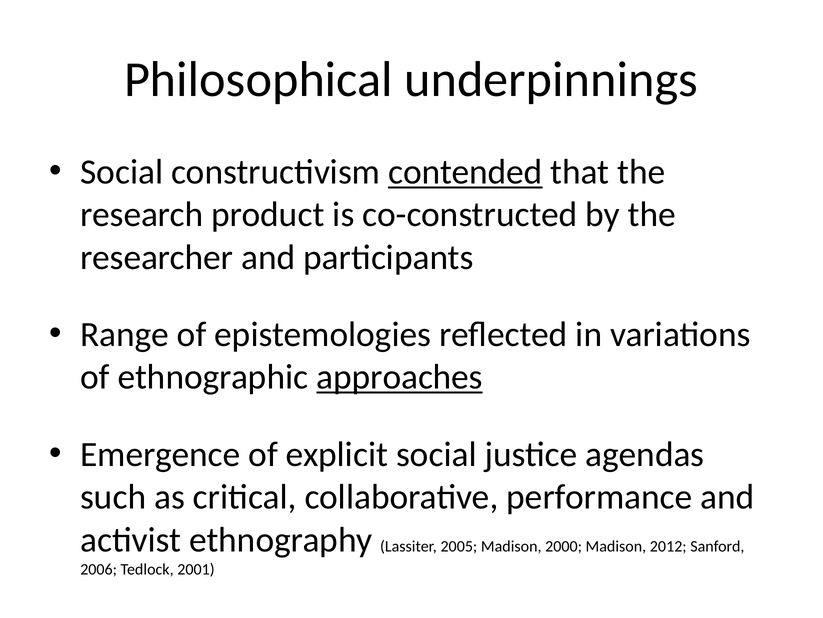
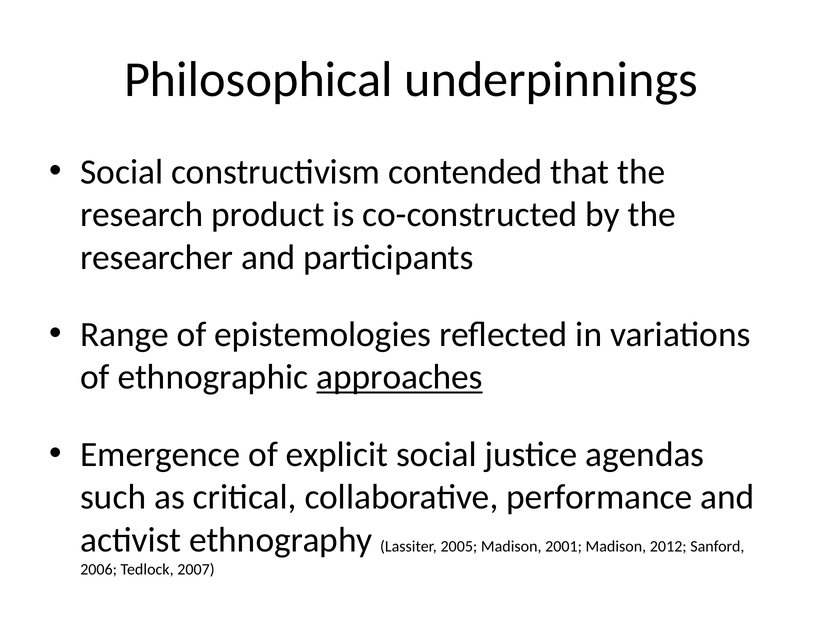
contended underline: present -> none
2000: 2000 -> 2001
2001: 2001 -> 2007
